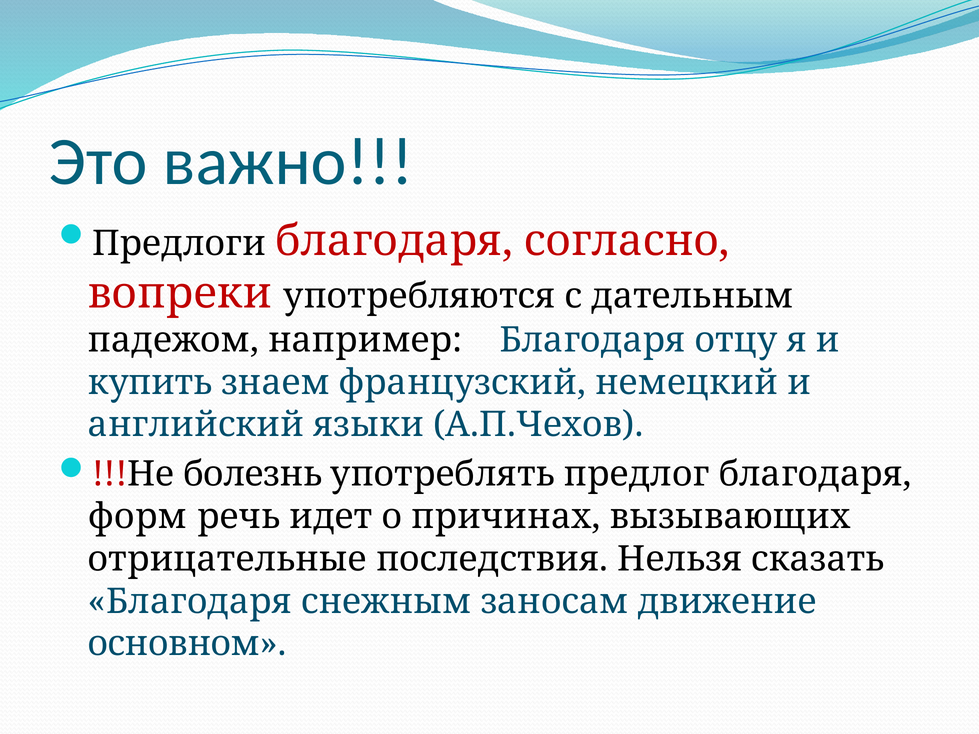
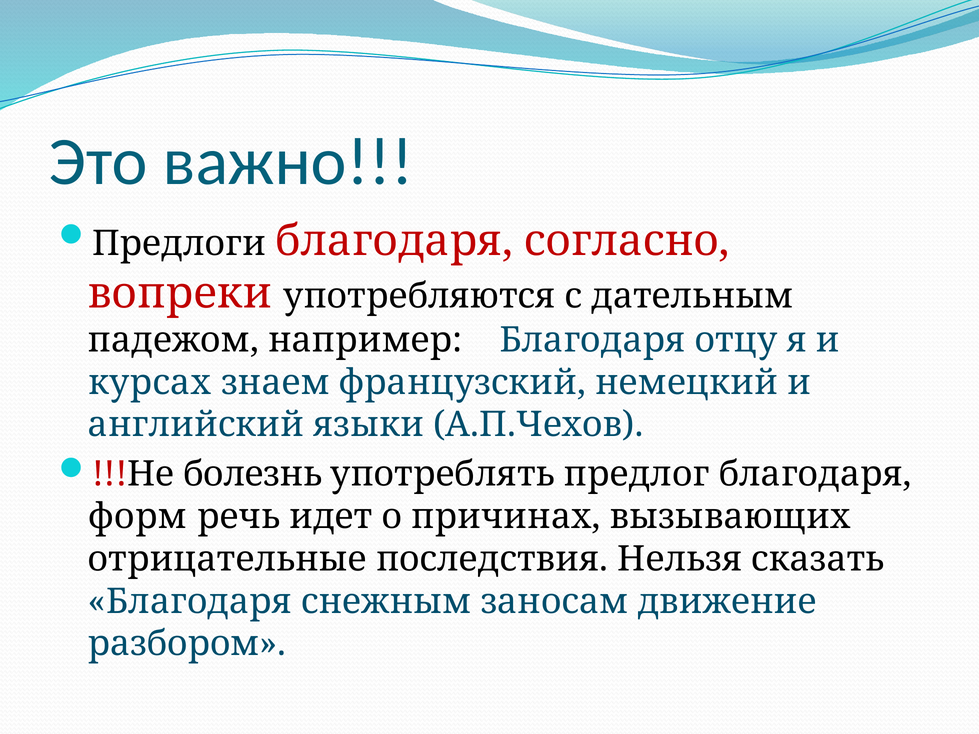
купить: купить -> курсах
основном: основном -> разбором
